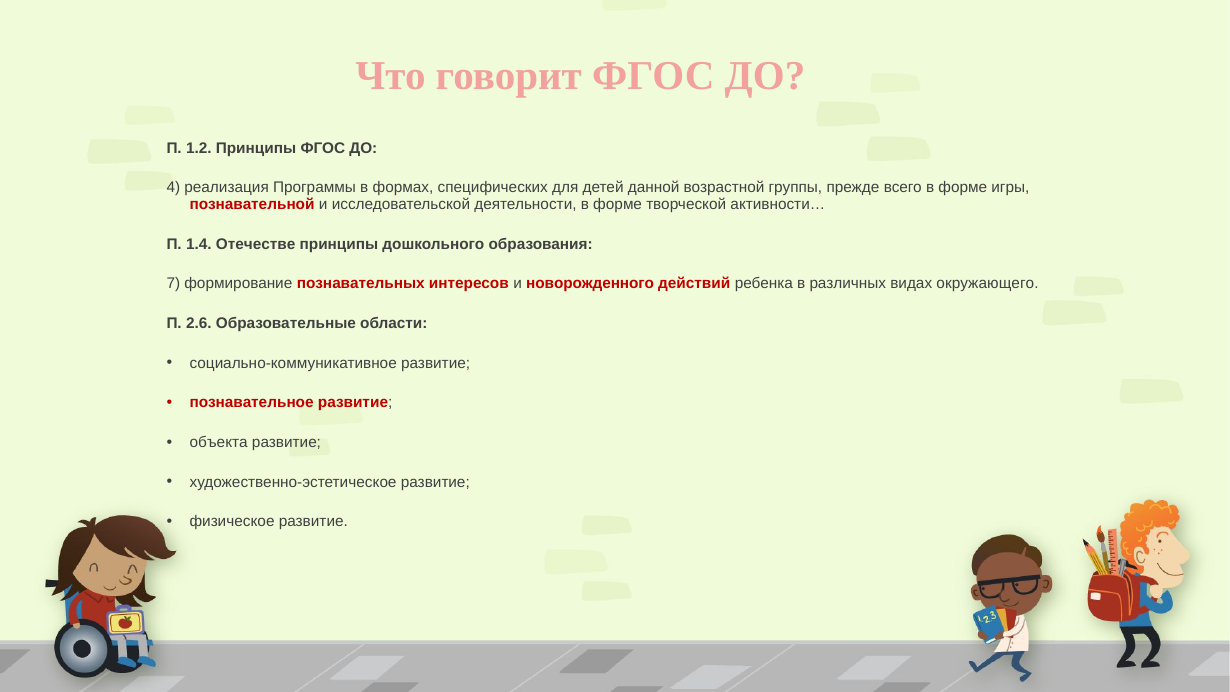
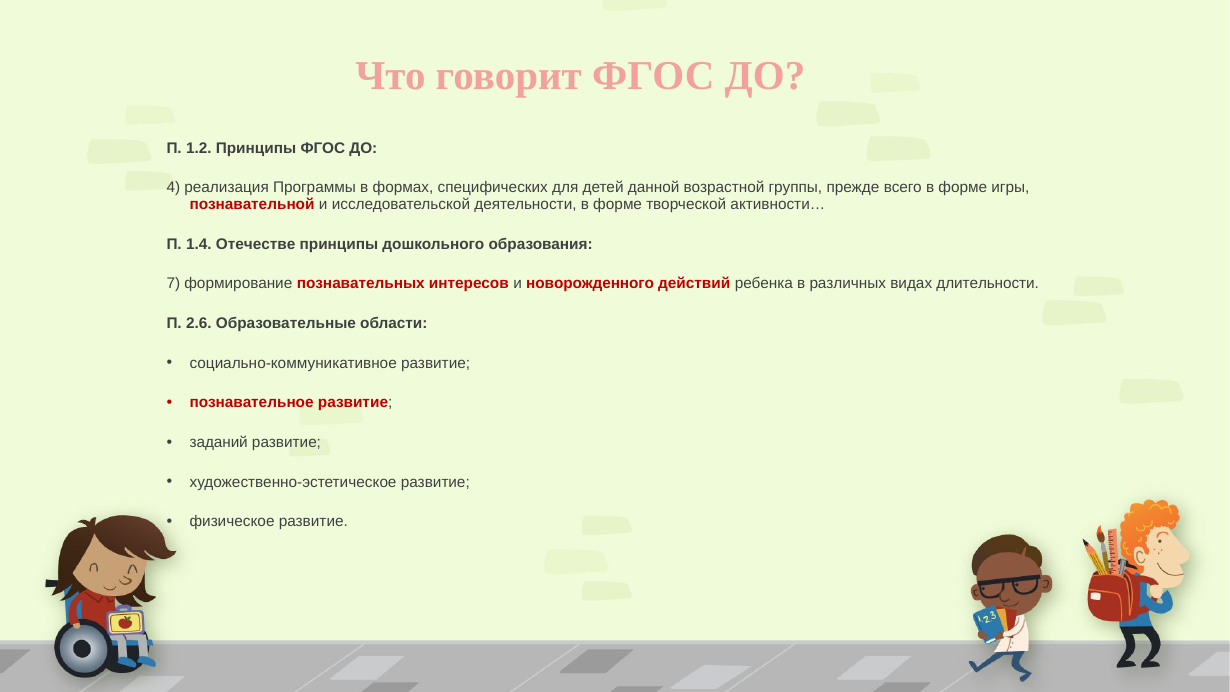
окружающего: окружающего -> длительности
объекта: объекта -> заданий
